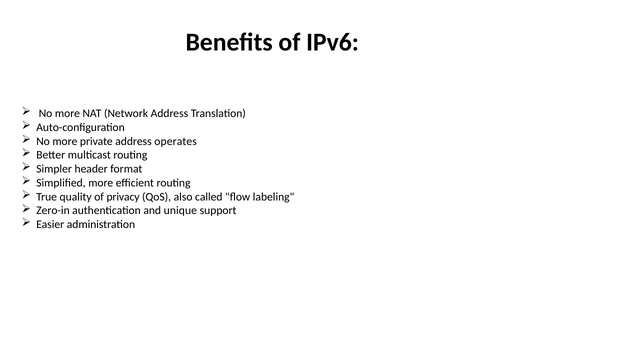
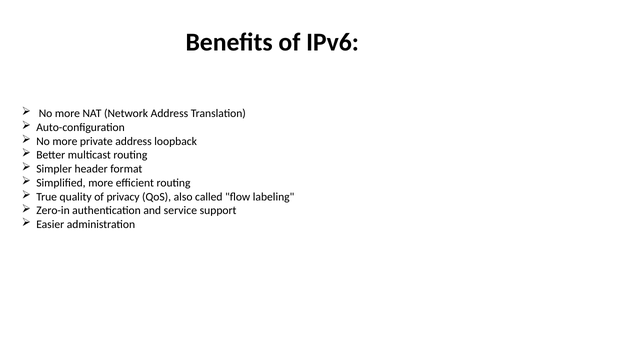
operates: operates -> loopback
unique: unique -> service
